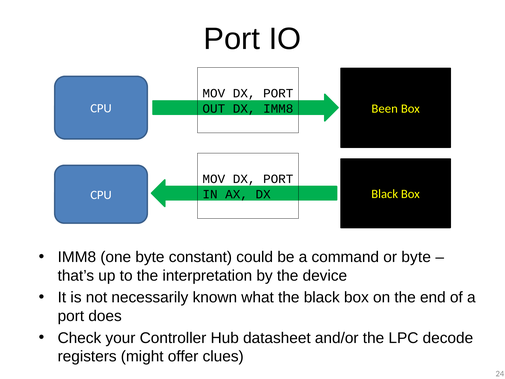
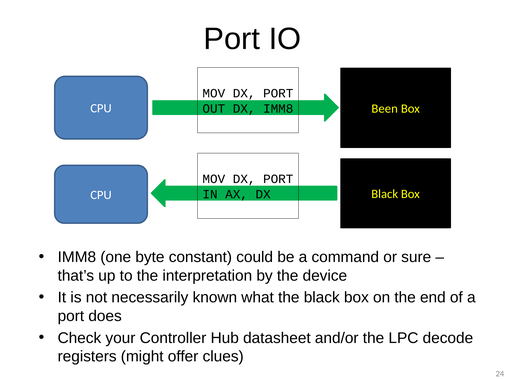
or byte: byte -> sure
